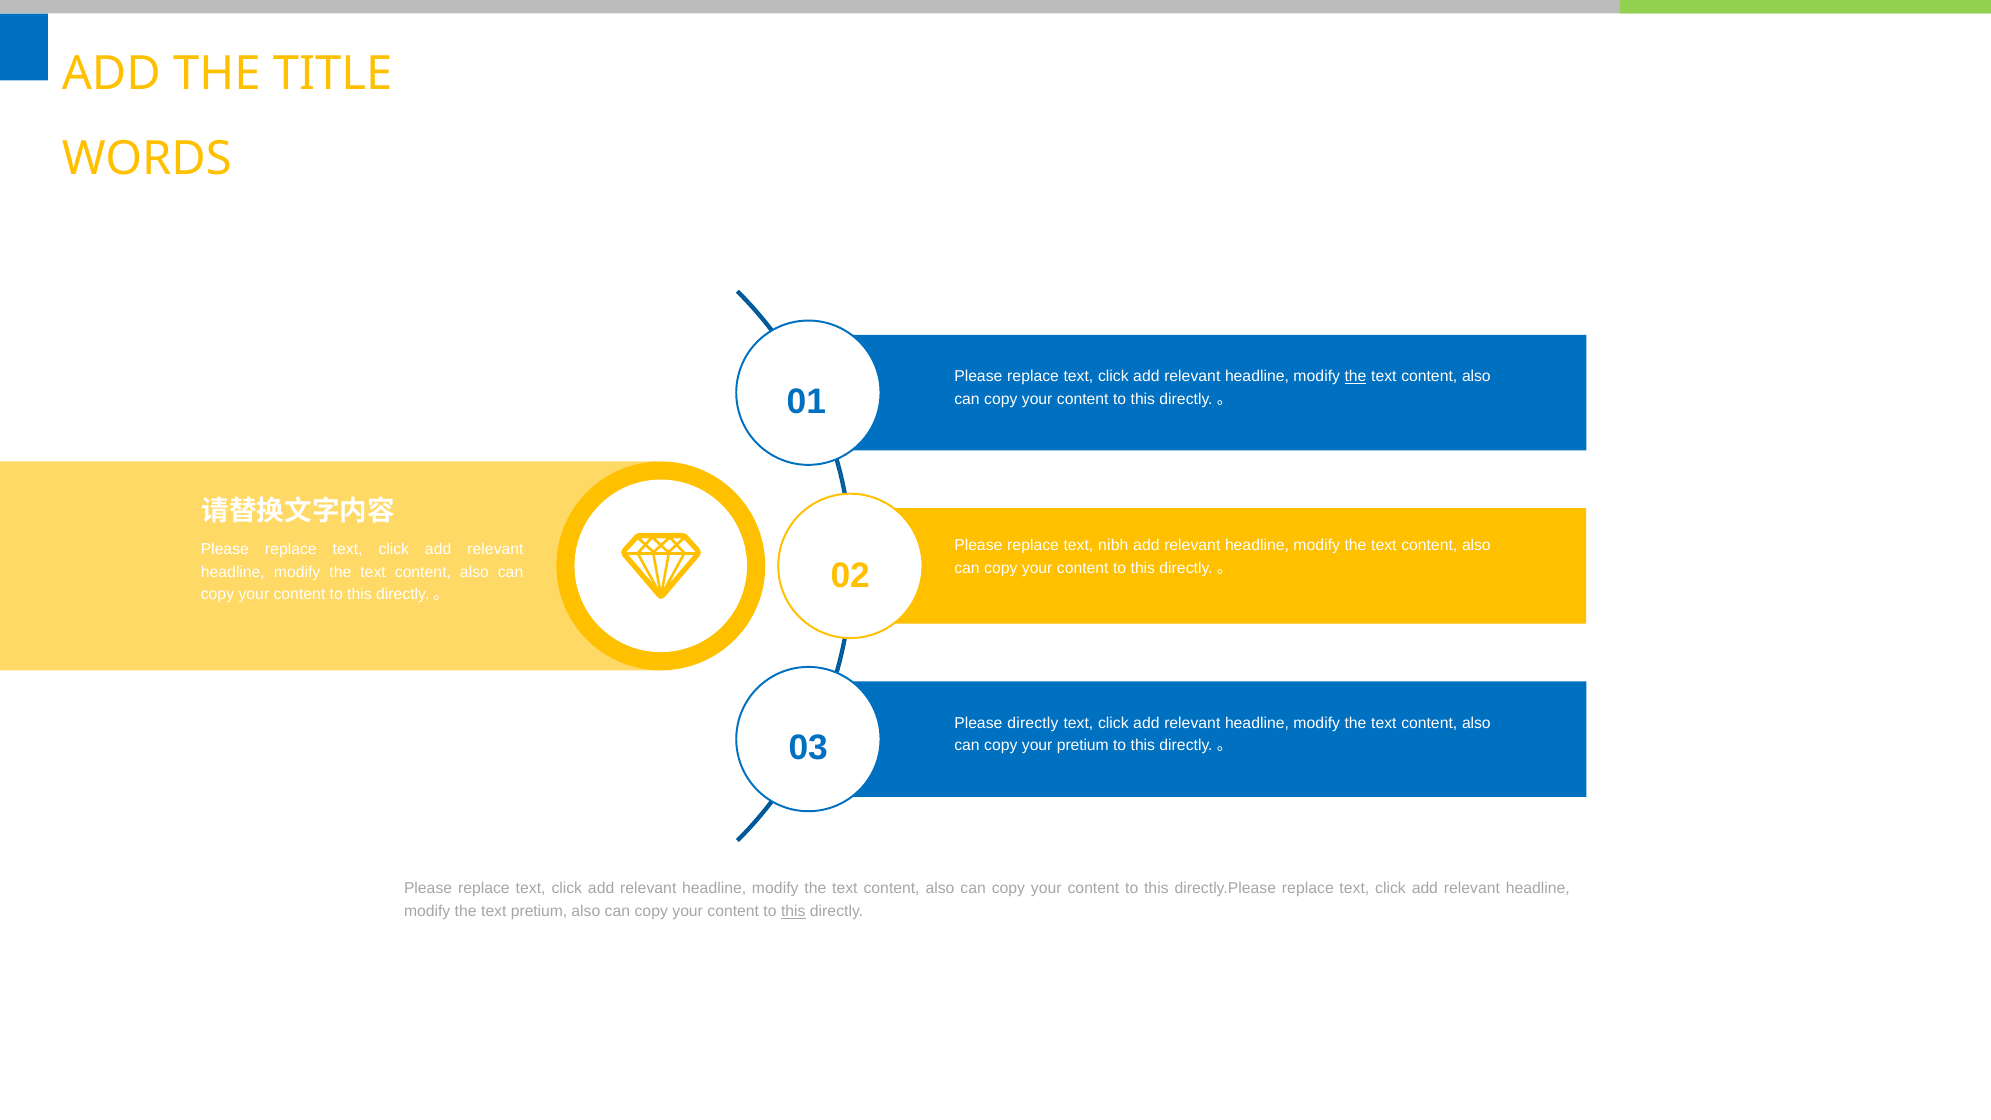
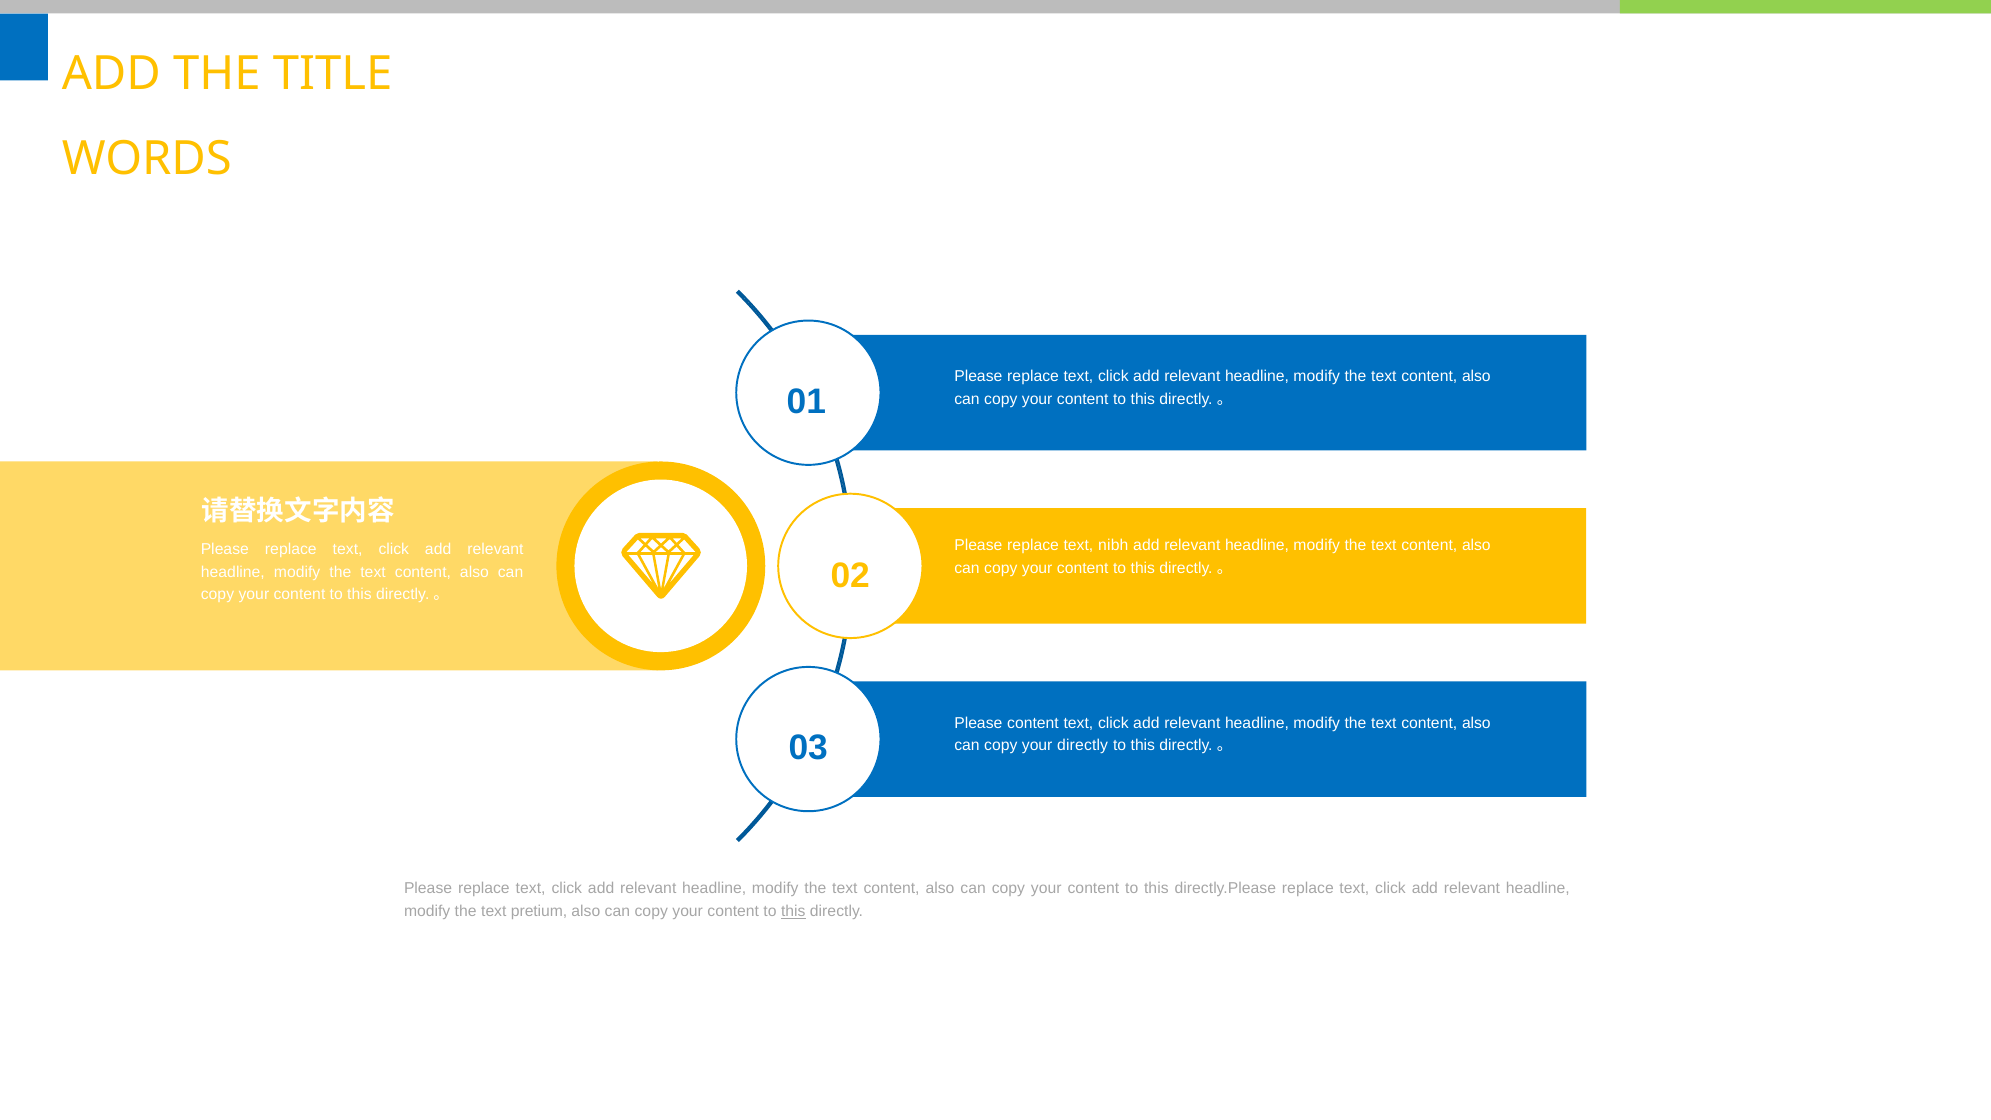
the at (1356, 376) underline: present -> none
Please directly: directly -> content
your pretium: pretium -> directly
